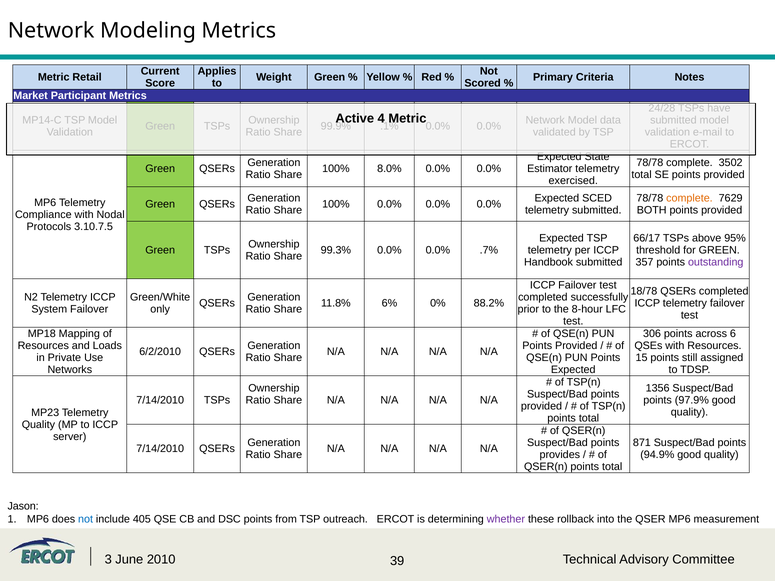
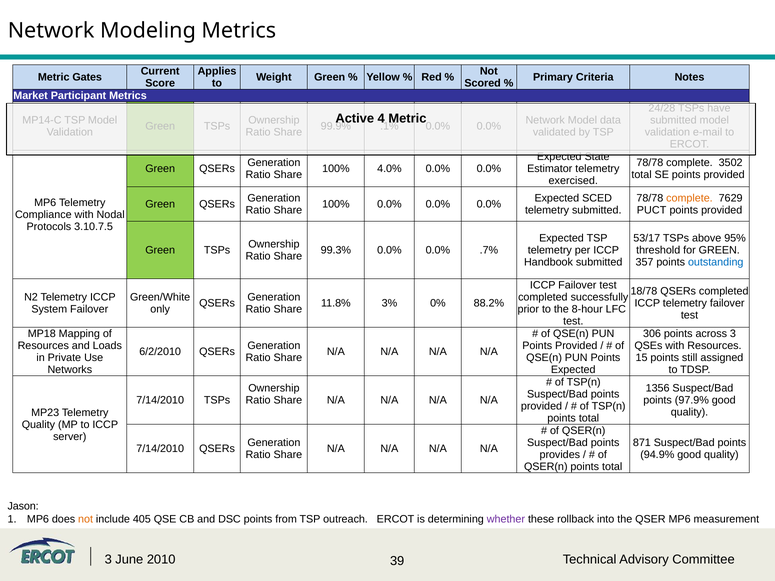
Retail: Retail -> Gates
8.0%: 8.0% -> 4.0%
BOTH: BOTH -> PUCT
66/17: 66/17 -> 53/17
outstanding colour: purple -> blue
6%: 6% -> 3%
across 6: 6 -> 3
not at (86, 519) colour: blue -> orange
